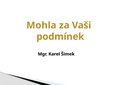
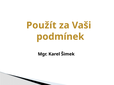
Mohla: Mohla -> Použít
